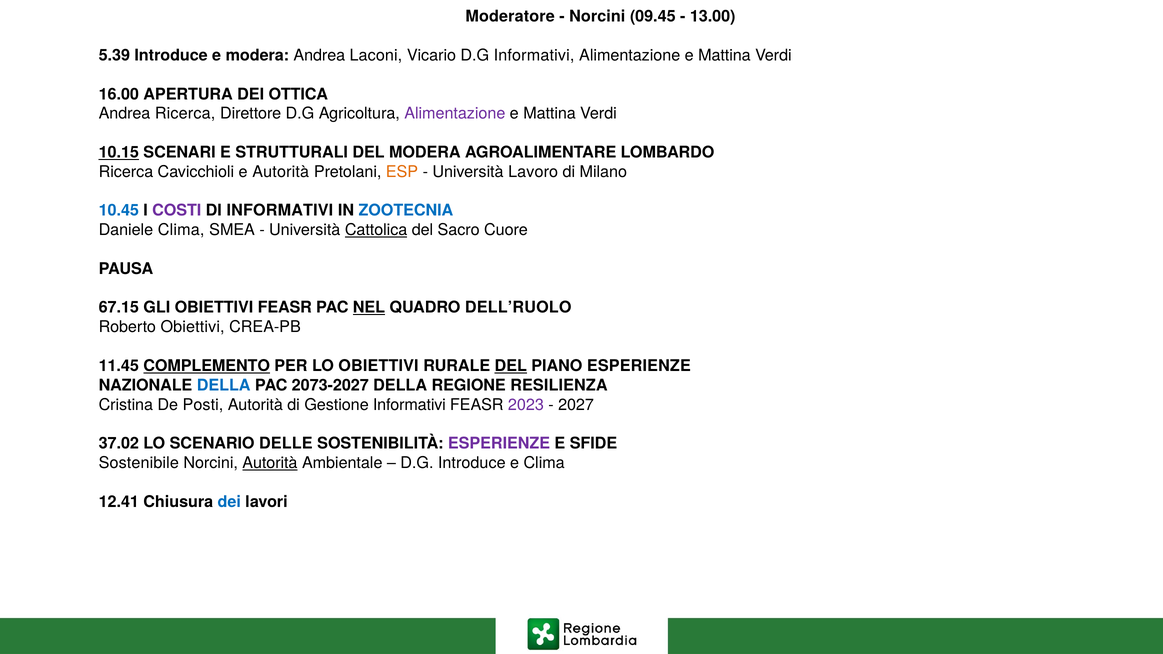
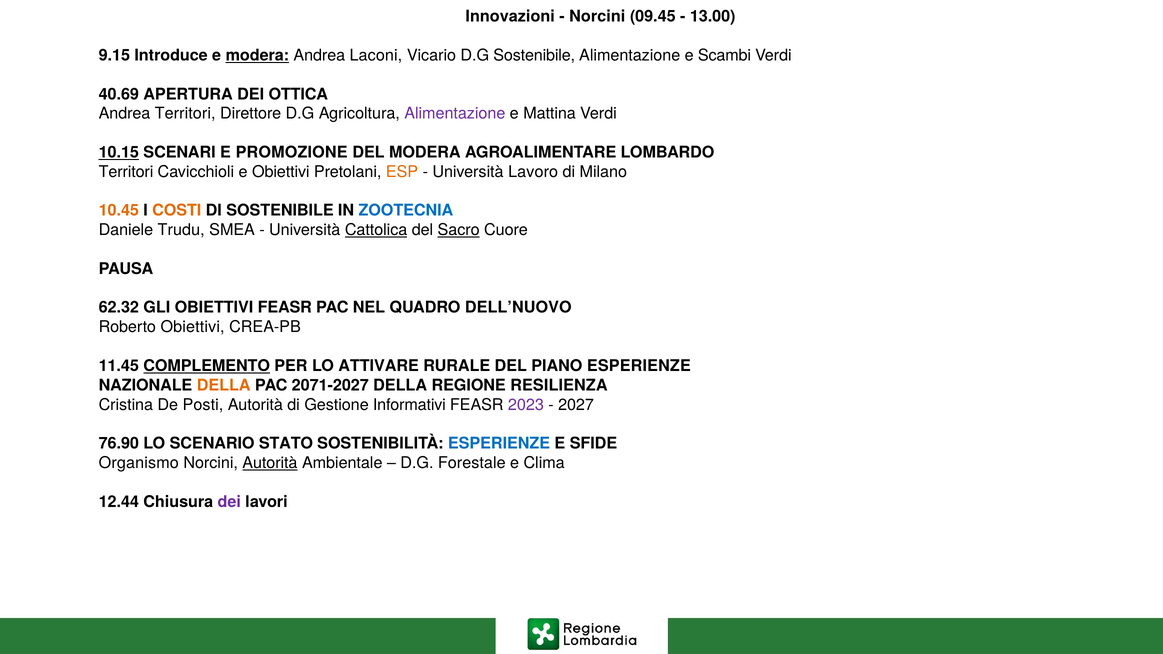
Moderatore: Moderatore -> Innovazioni
5.39: 5.39 -> 9.15
modera at (257, 55) underline: none -> present
D.G Informativi: Informativi -> Sostenibile
Mattina at (724, 55): Mattina -> Scambi
16.00: 16.00 -> 40.69
Andrea Ricerca: Ricerca -> Territori
STRUTTURALI: STRUTTURALI -> PROMOZIONE
Ricerca at (126, 172): Ricerca -> Territori
e Autorità: Autorità -> Obiettivi
10.45 colour: blue -> orange
COSTI colour: purple -> orange
DI INFORMATIVI: INFORMATIVI -> SOSTENIBILE
Daniele Clima: Clima -> Trudu
Sacro underline: none -> present
67.15: 67.15 -> 62.32
NEL underline: present -> none
DELL’RUOLO: DELL’RUOLO -> DELL’NUOVO
LO OBIETTIVI: OBIETTIVI -> ATTIVARE
DEL at (511, 366) underline: present -> none
DELLA at (224, 385) colour: blue -> orange
2073-2027: 2073-2027 -> 2071-2027
37.02: 37.02 -> 76.90
DELLE: DELLE -> STATO
ESPERIENZE at (499, 444) colour: purple -> blue
Sostenibile: Sostenibile -> Organismo
D.G Introduce: Introduce -> Forestale
12.41: 12.41 -> 12.44
dei at (229, 502) colour: blue -> purple
